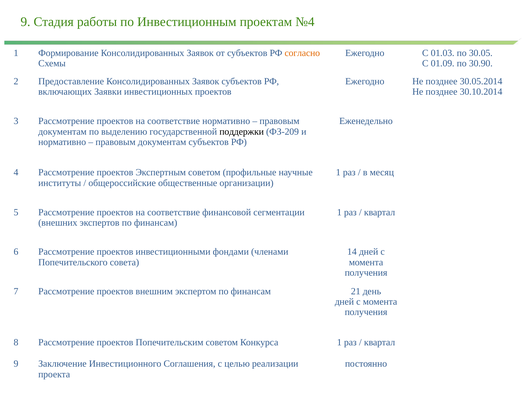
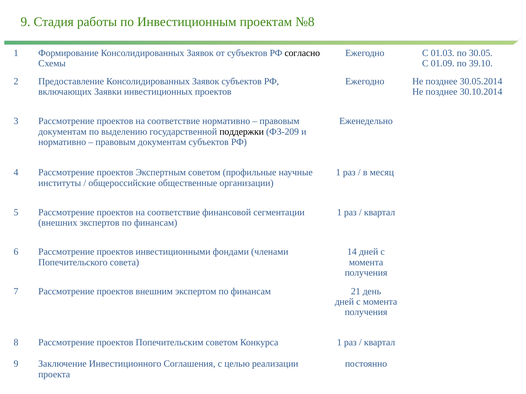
№4: №4 -> №8
согласно colour: orange -> black
30.90: 30.90 -> 39.10
